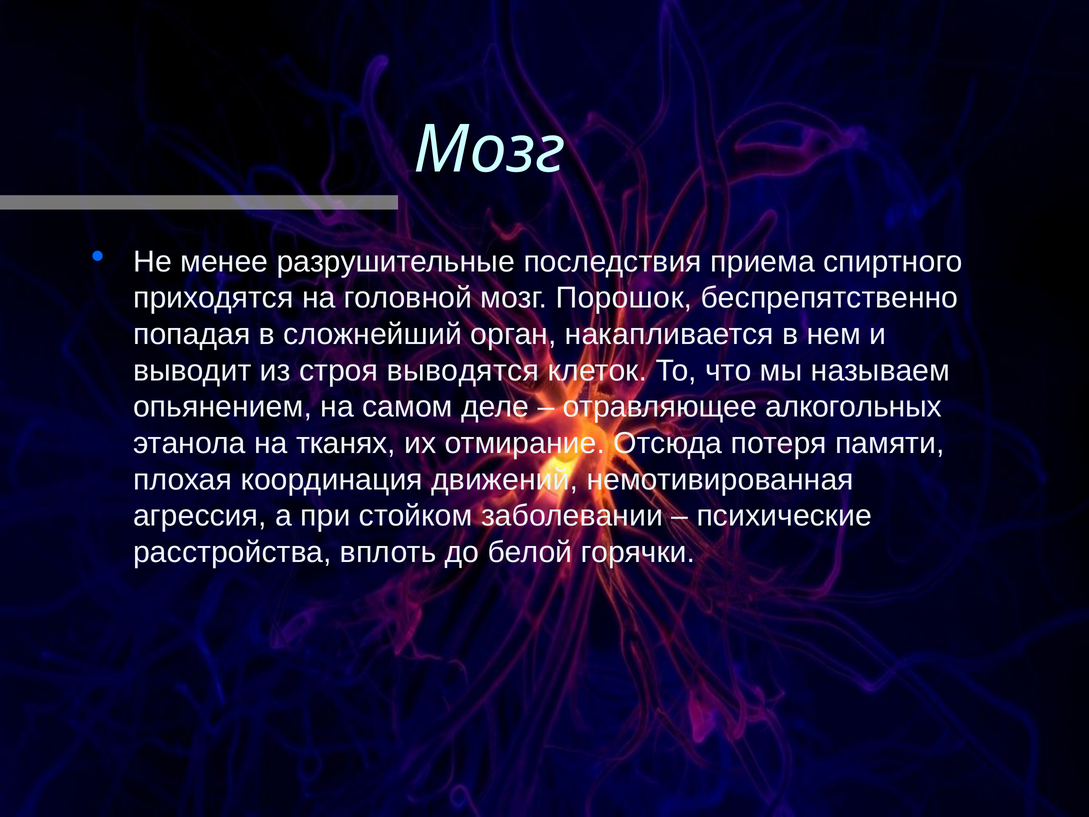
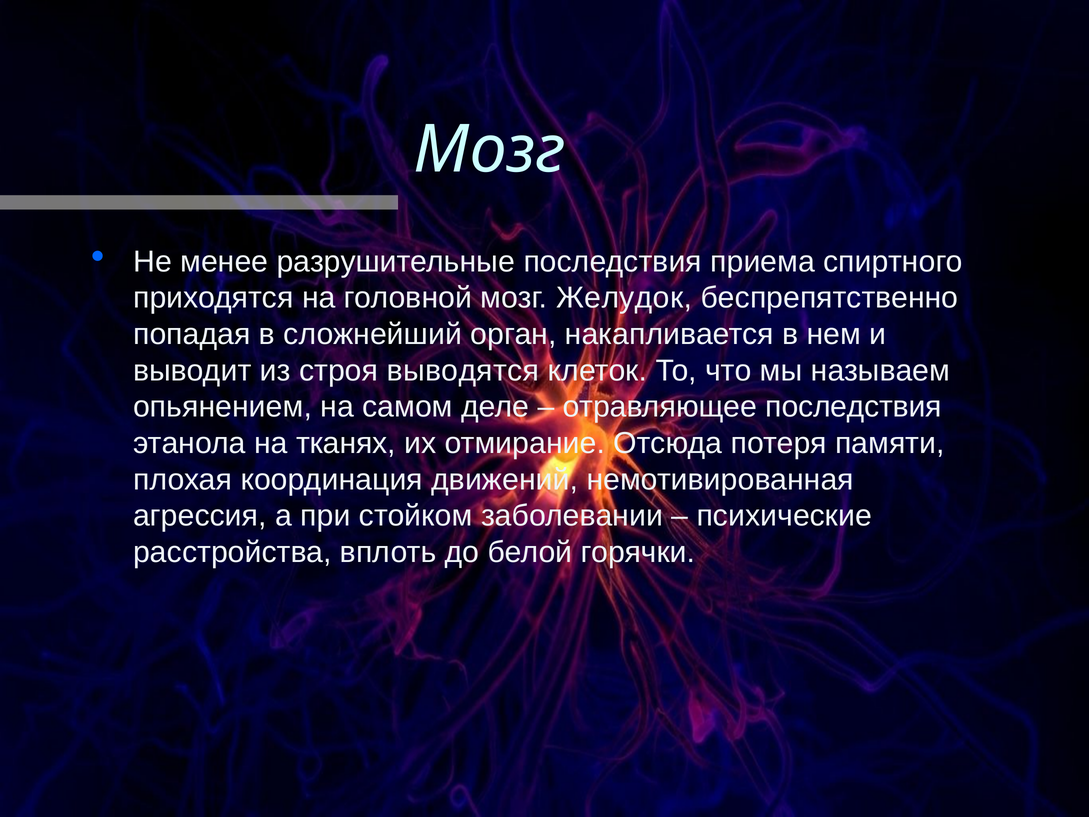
Порошок: Порошок -> Желудок
отравляющее алкогольных: алкогольных -> последствия
